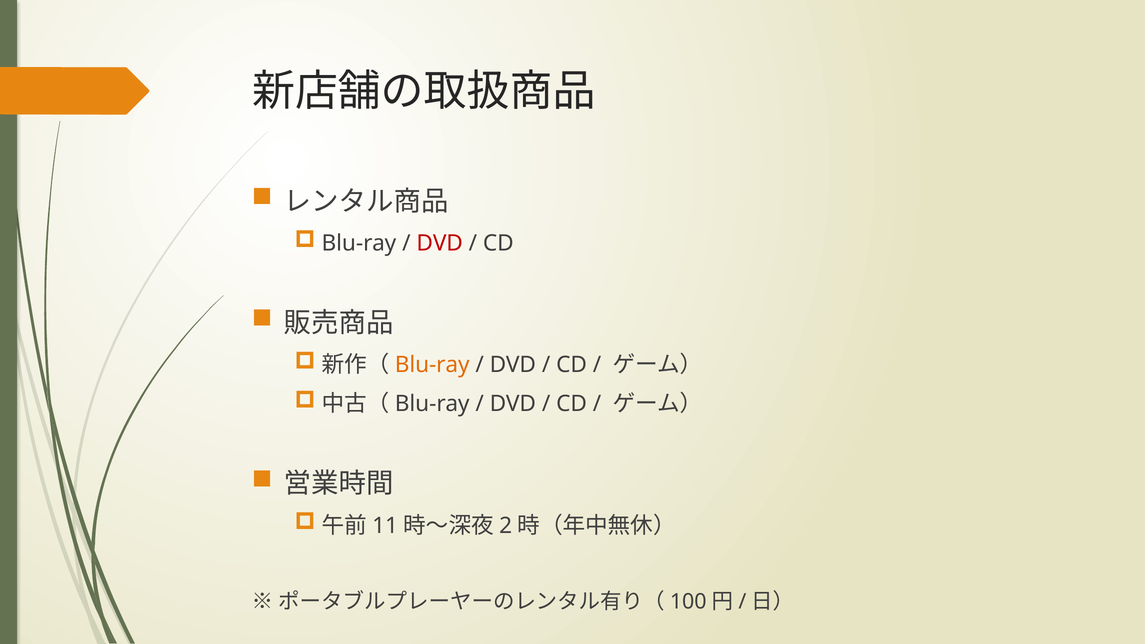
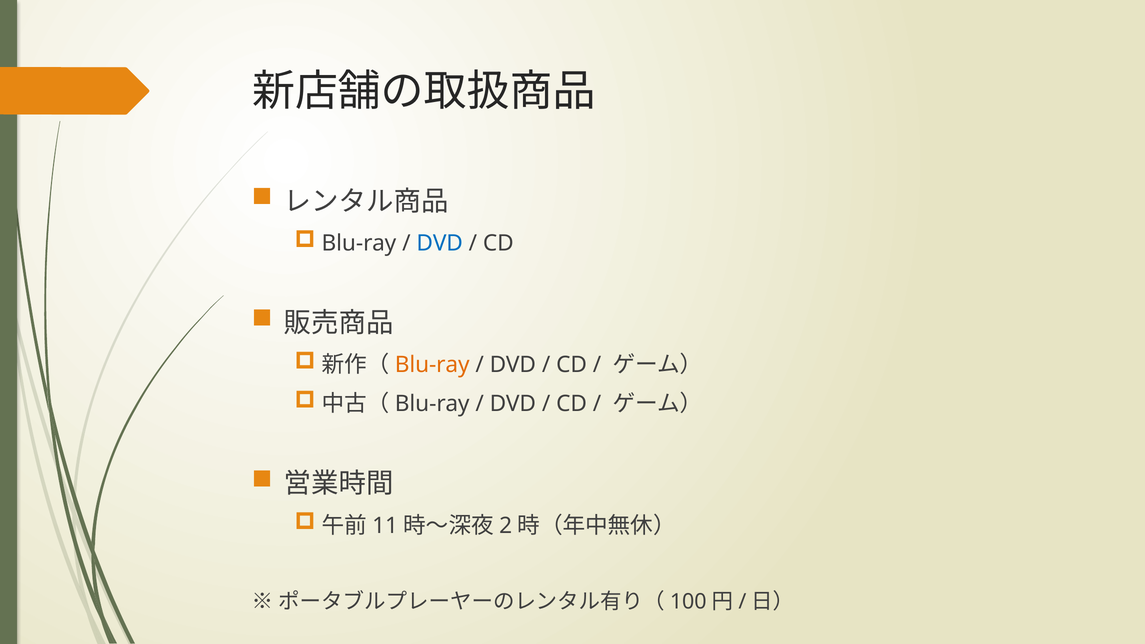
DVD at (440, 243) colour: red -> blue
